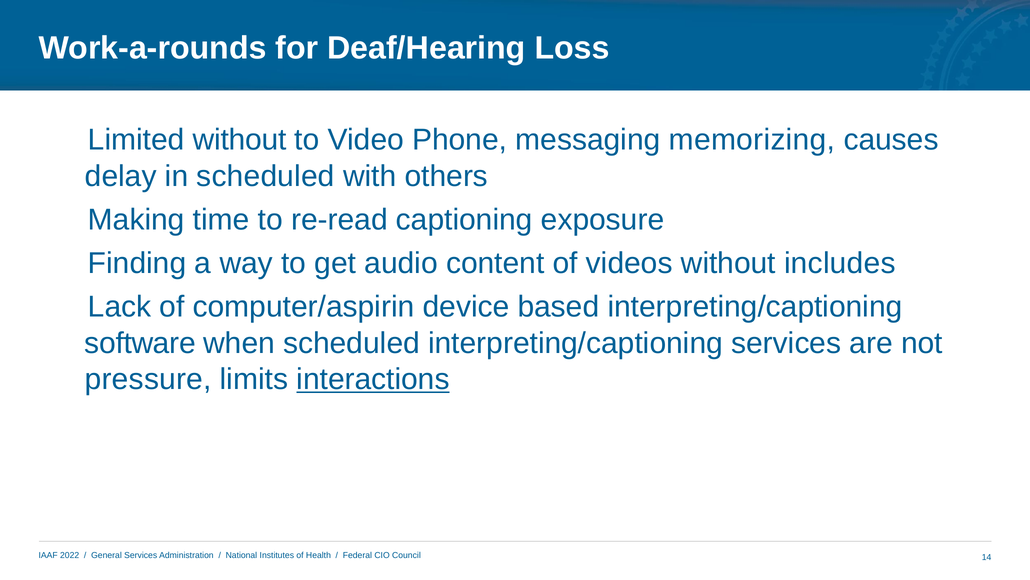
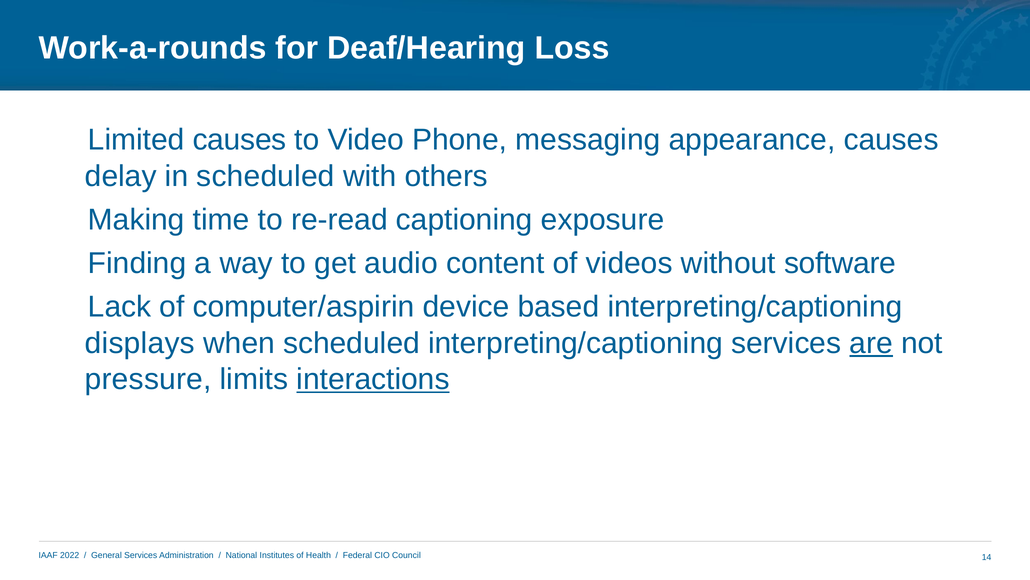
Limited without: without -> causes
memorizing: memorizing -> appearance
includes: includes -> software
software: software -> displays
are underline: none -> present
